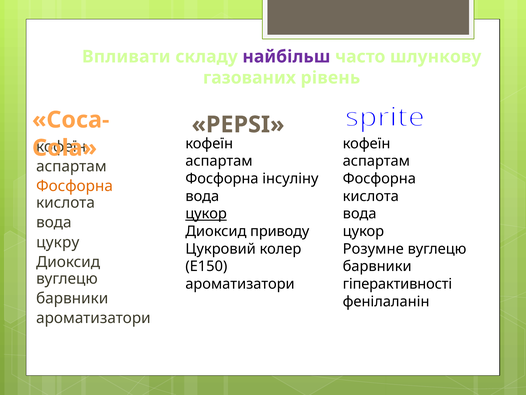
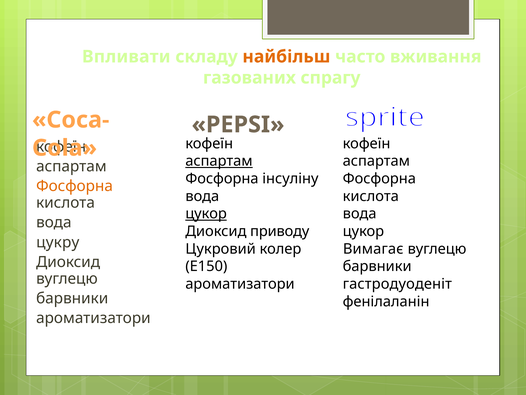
найбільш colour: purple -> orange
шлункову: шлункову -> вживання
рівень: рівень -> спрагу
аспартам at (219, 161) underline: none -> present
Розумне: Розумне -> Вимагає
гіперактивності: гіперактивності -> гастродуоденіт
